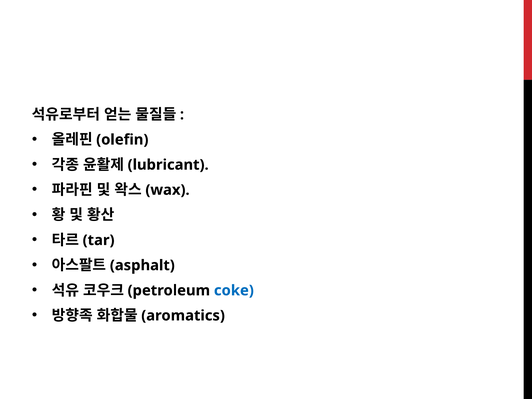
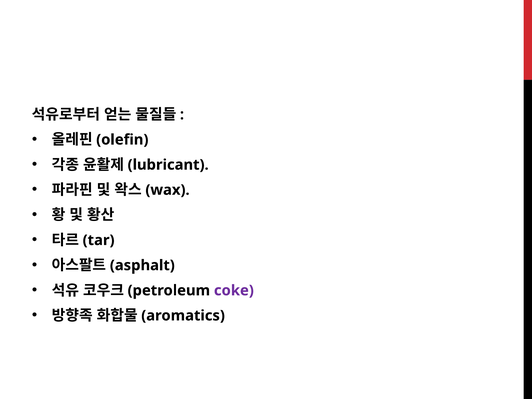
coke colour: blue -> purple
